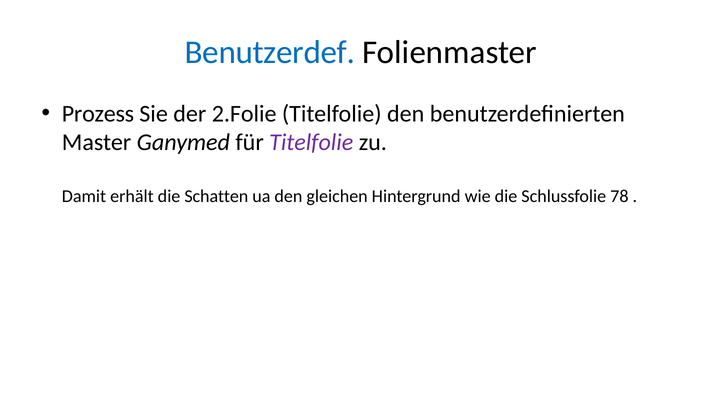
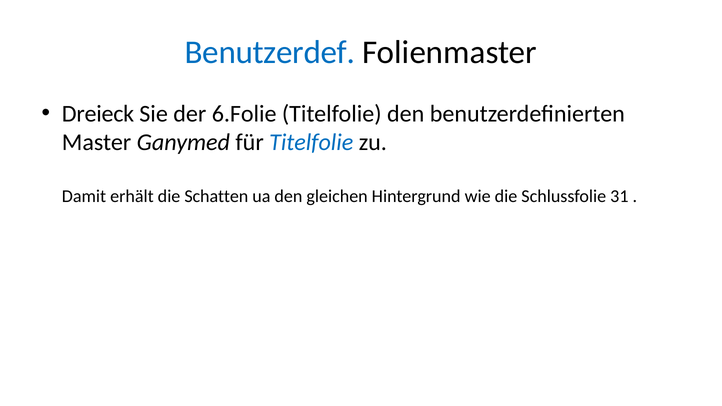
Prozess: Prozess -> Dreieck
2.Folie: 2.Folie -> 6.Folie
Titelfolie at (311, 142) colour: purple -> blue
78: 78 -> 31
